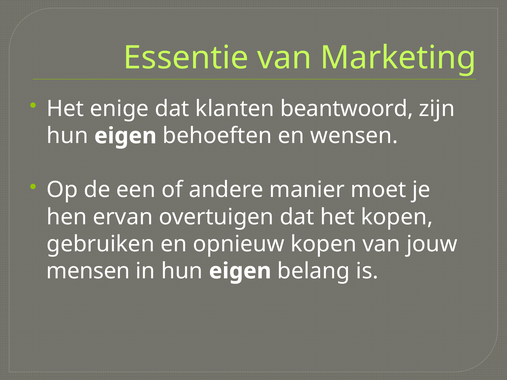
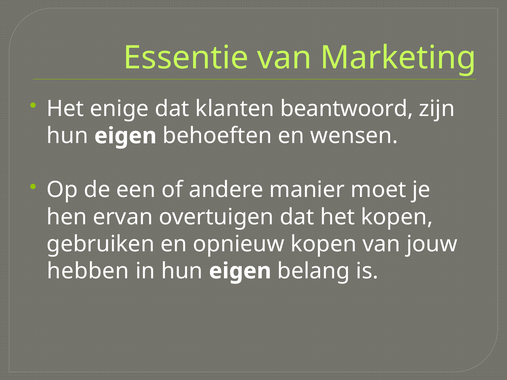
mensen: mensen -> hebben
